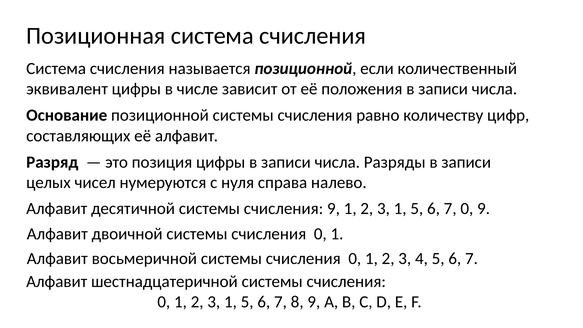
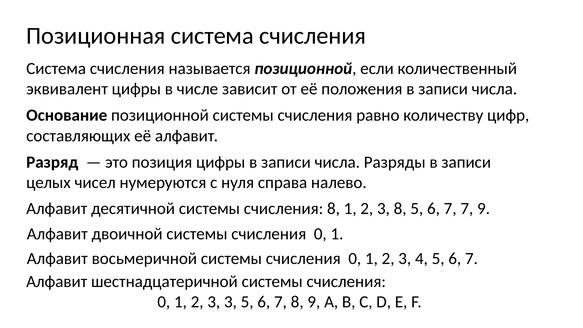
счисления 9: 9 -> 8
1 at (400, 208): 1 -> 8
7 0: 0 -> 7
1 at (230, 302): 1 -> 3
